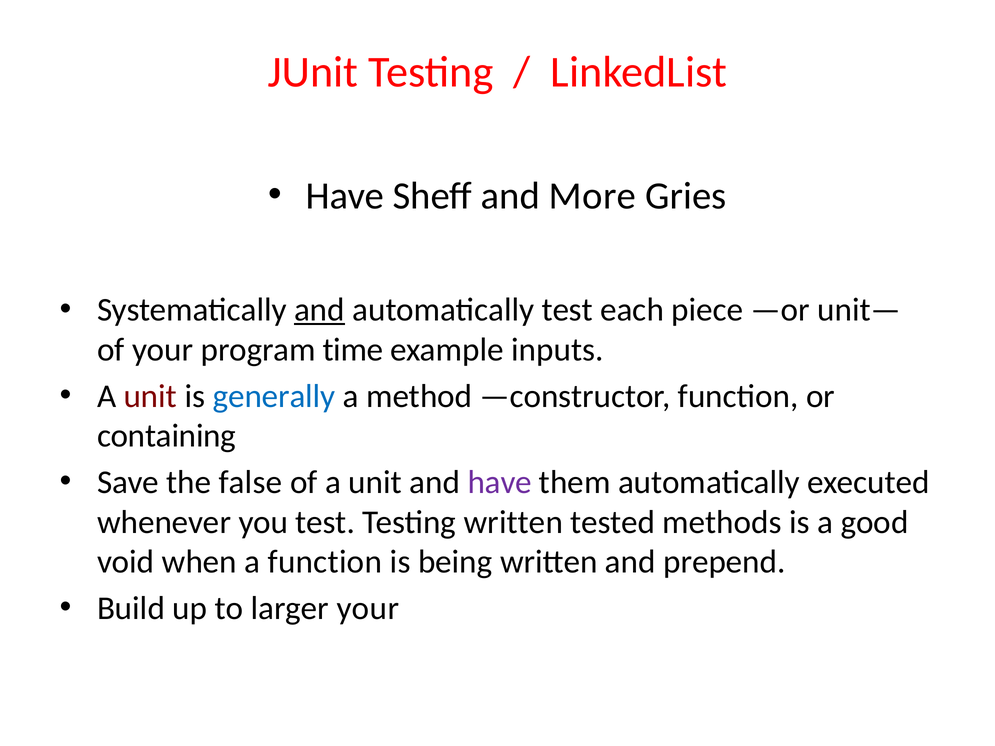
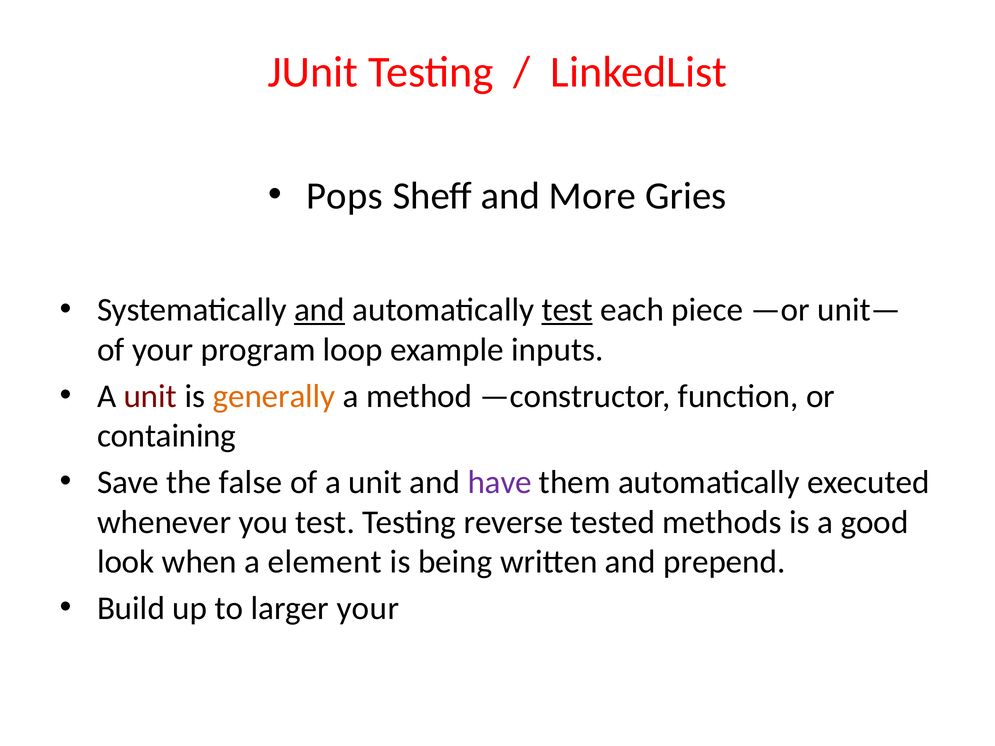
Have at (345, 196): Have -> Pops
test at (567, 310) underline: none -> present
time: time -> loop
generally colour: blue -> orange
Testing written: written -> reverse
void: void -> look
a function: function -> element
